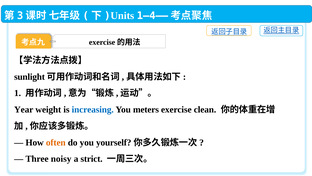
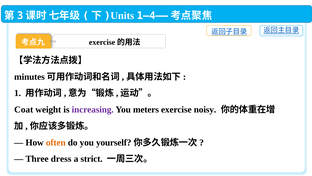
sunlight: sunlight -> minutes
Year: Year -> Coat
increasing colour: blue -> purple
clean: clean -> noisy
noisy: noisy -> dress
